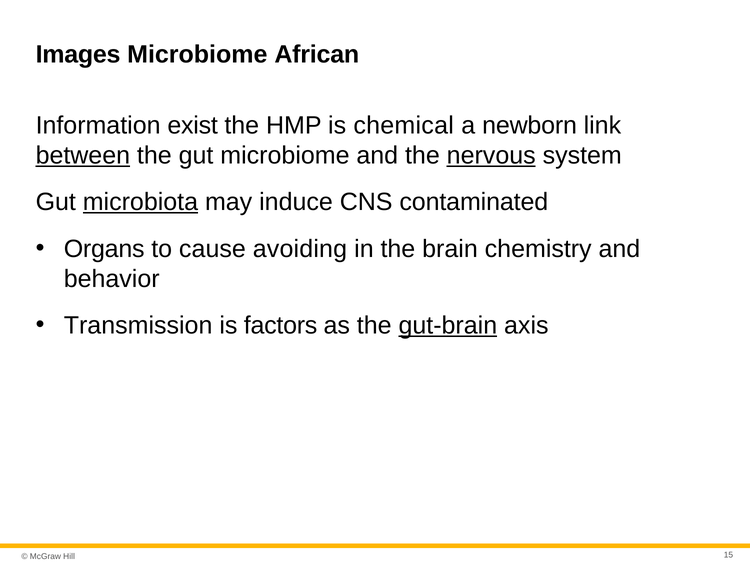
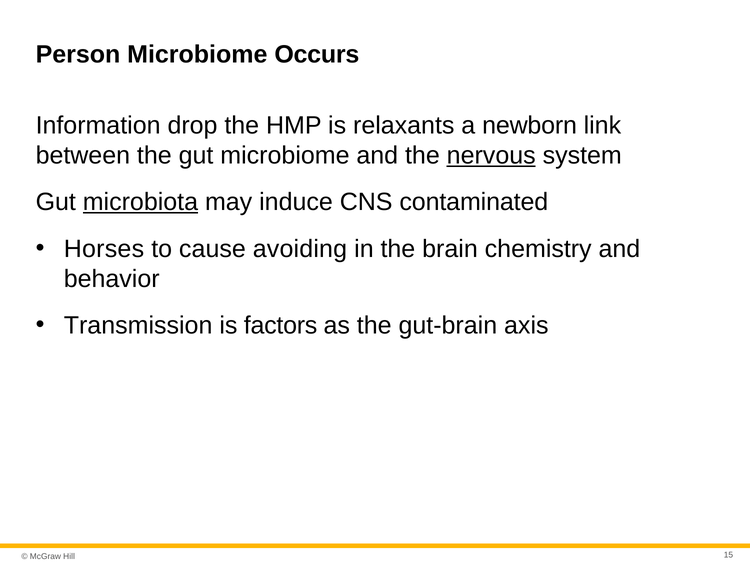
Images: Images -> Person
African: African -> Occurs
exist: exist -> drop
chemical: chemical -> relaxants
between underline: present -> none
Organs: Organs -> Horses
gut-brain underline: present -> none
